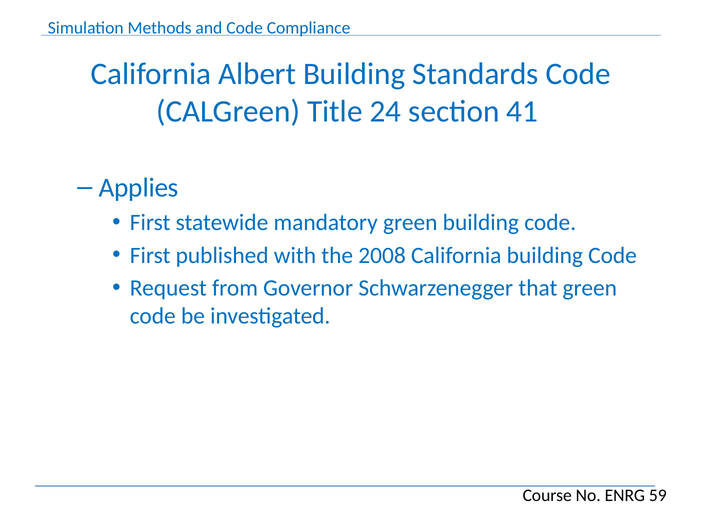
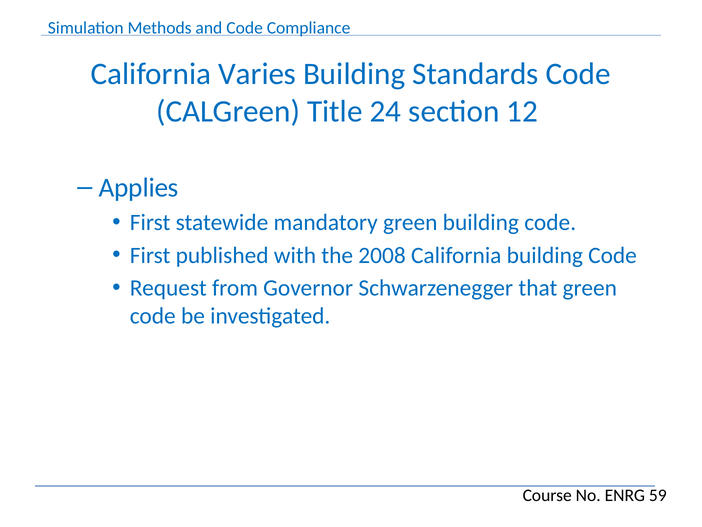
Albert: Albert -> Varies
41: 41 -> 12
